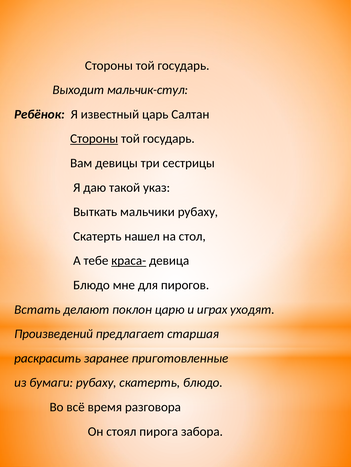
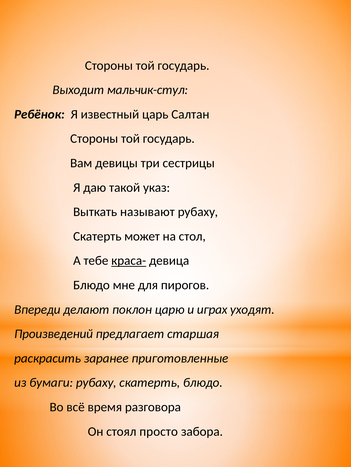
Стороны at (94, 139) underline: present -> none
мальчики: мальчики -> называют
нашел: нашел -> может
Встать: Встать -> Впереди
пирога: пирога -> просто
